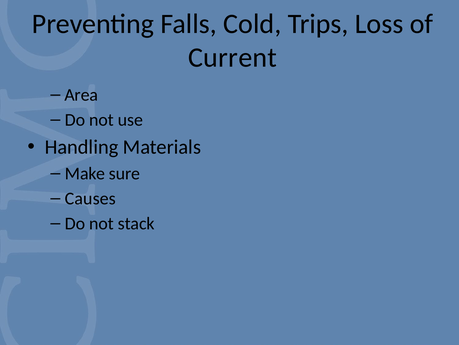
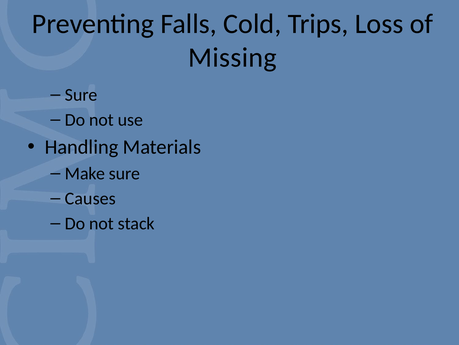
Current: Current -> Missing
Area at (81, 95): Area -> Sure
